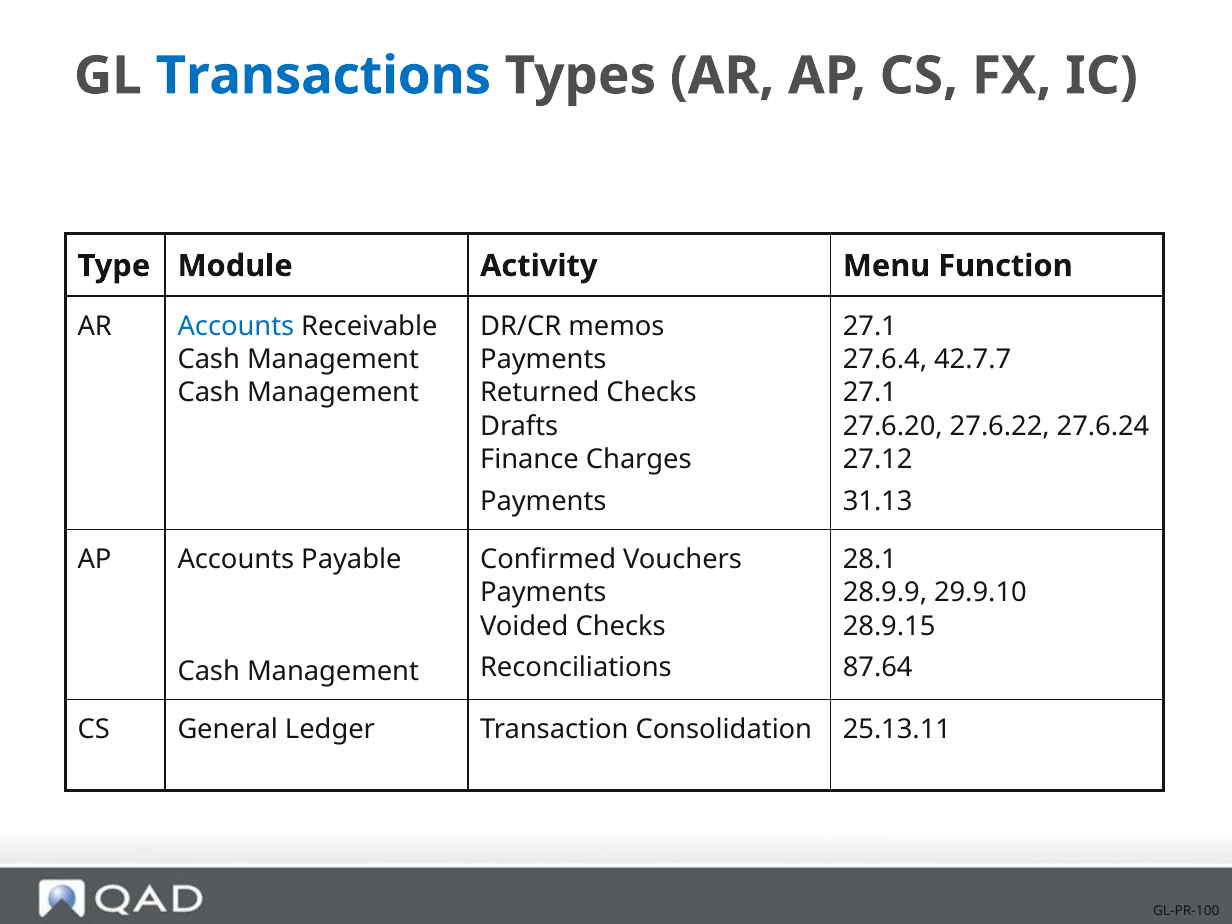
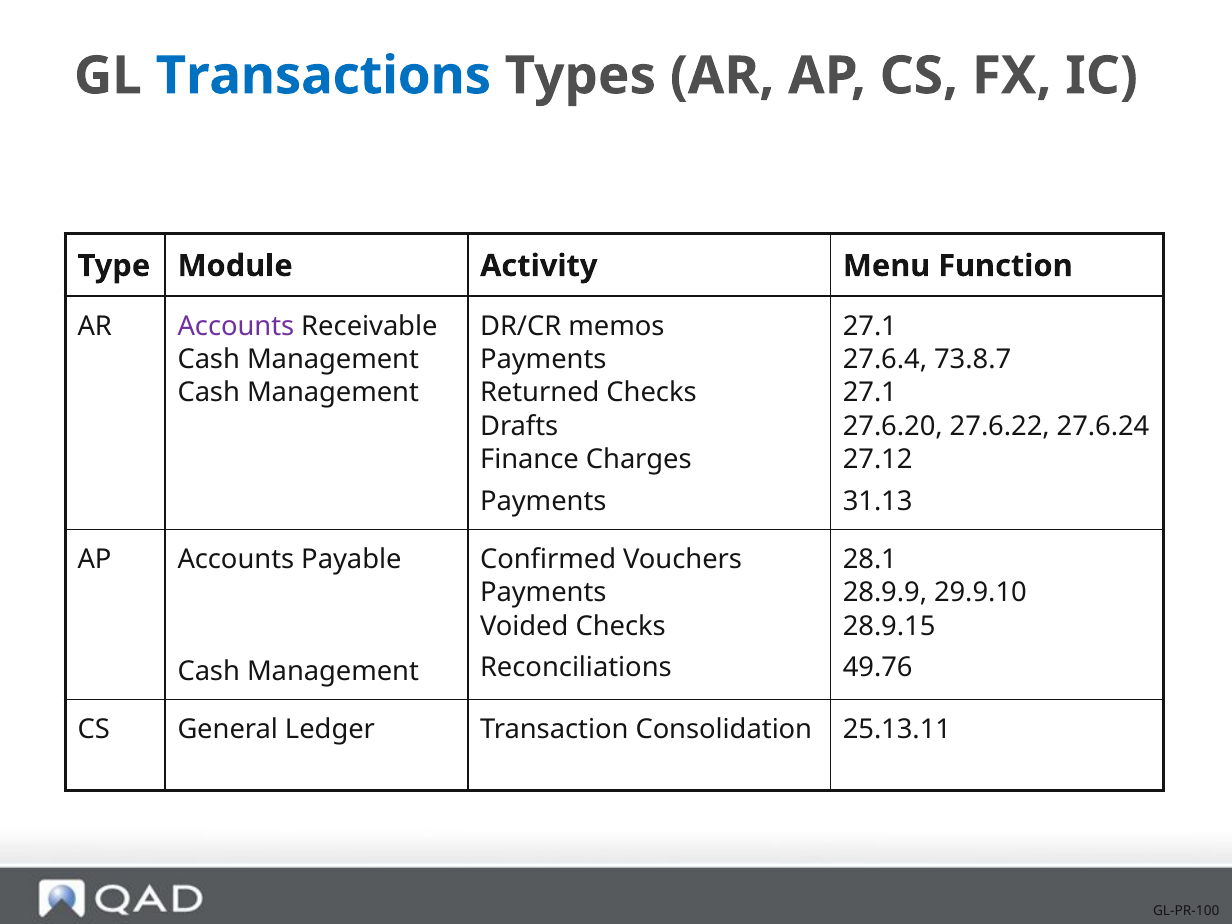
Accounts at (236, 326) colour: blue -> purple
42.7.7: 42.7.7 -> 73.8.7
87.64: 87.64 -> 49.76
